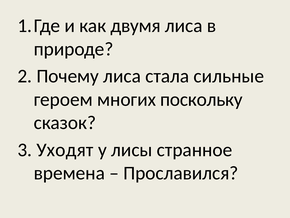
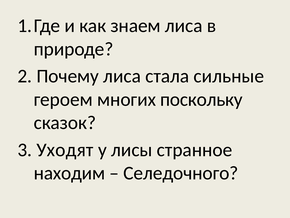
двумя: двумя -> знаем
времена: времена -> находим
Прославился: Прославился -> Селедочного
